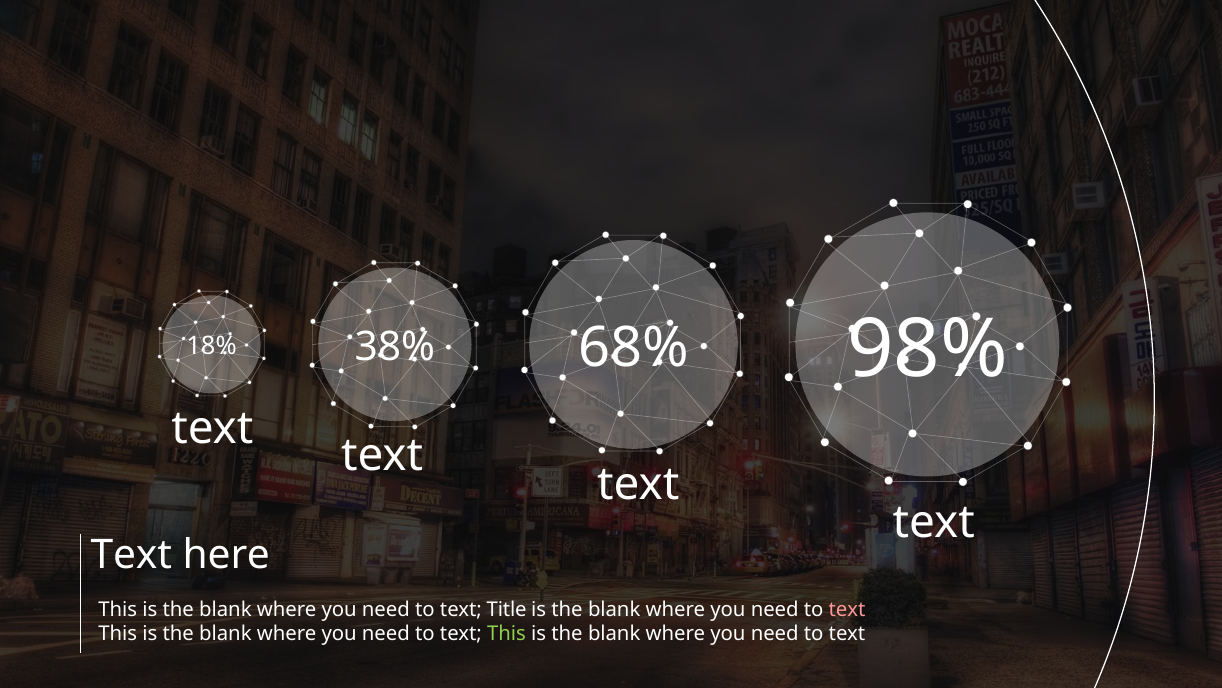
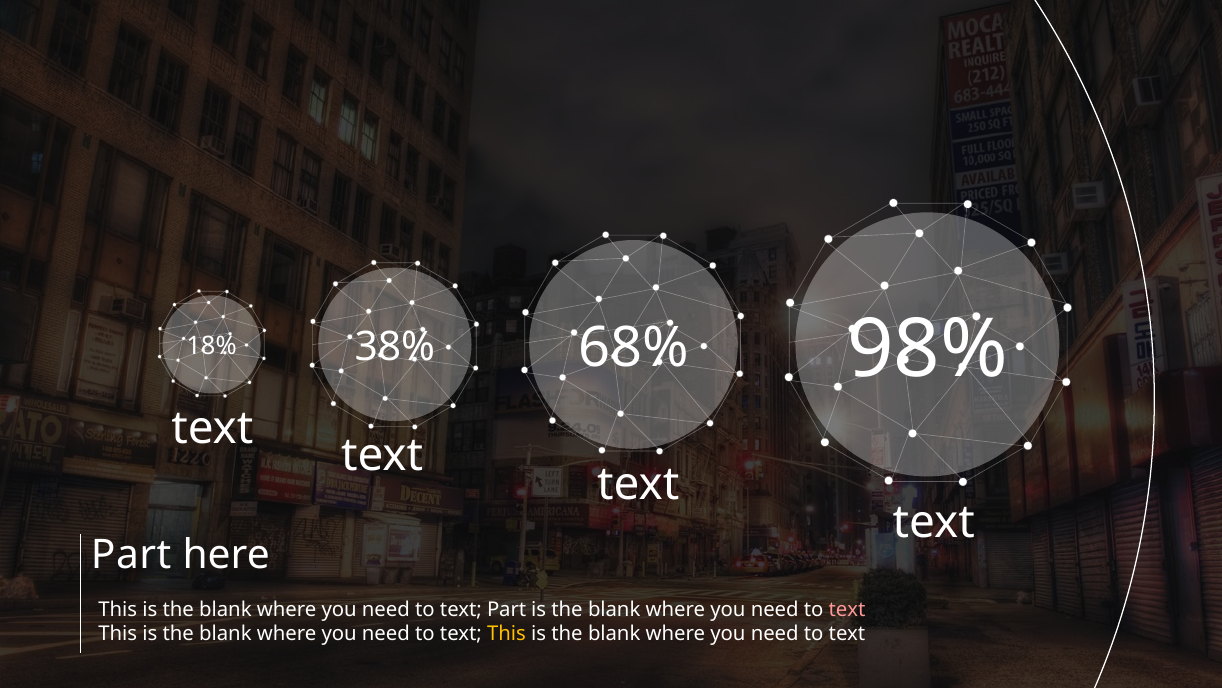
Text at (131, 555): Text -> Part
text Title: Title -> Part
This at (507, 634) colour: light green -> yellow
